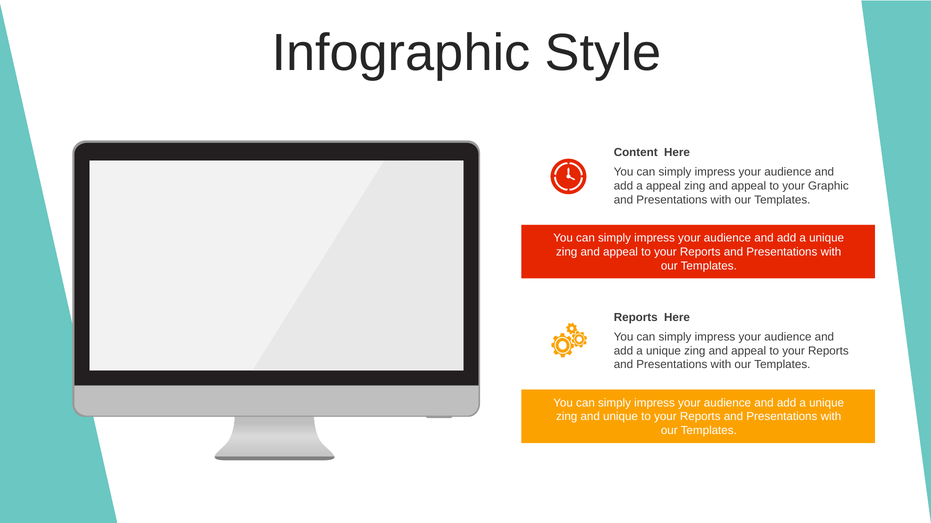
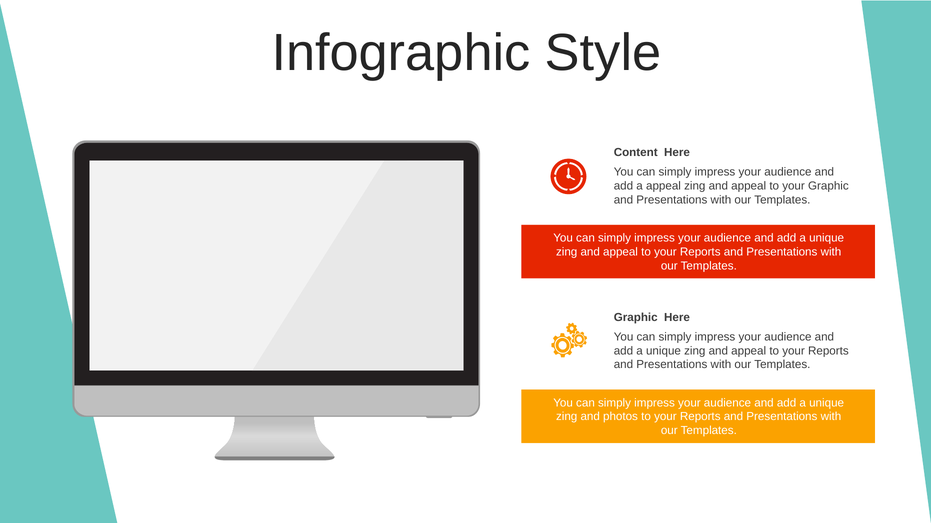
Reports at (636, 318): Reports -> Graphic
and unique: unique -> photos
